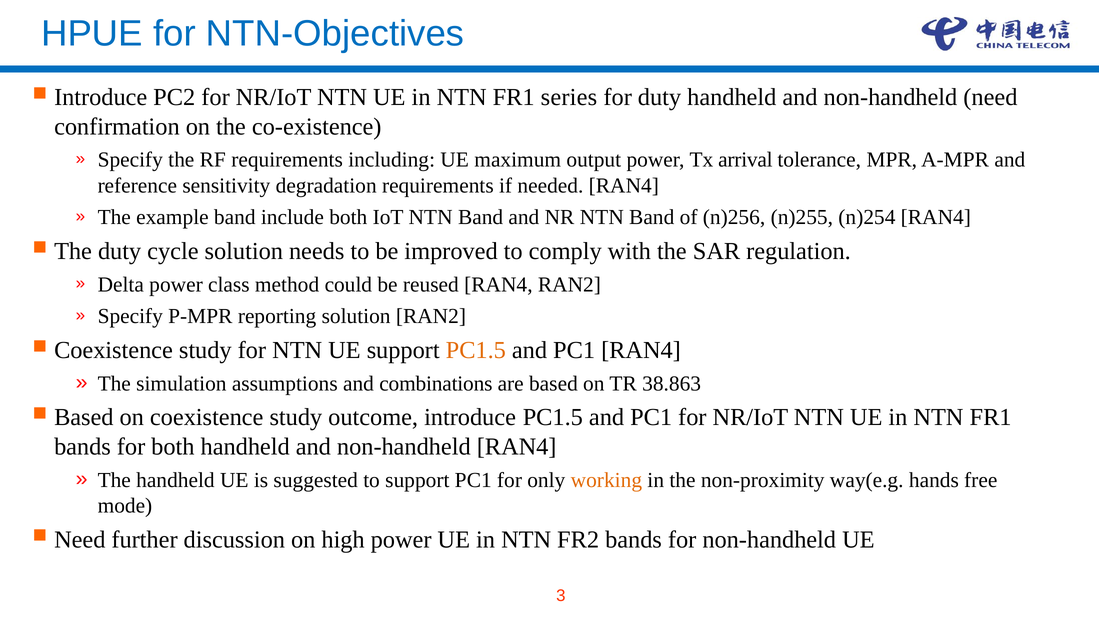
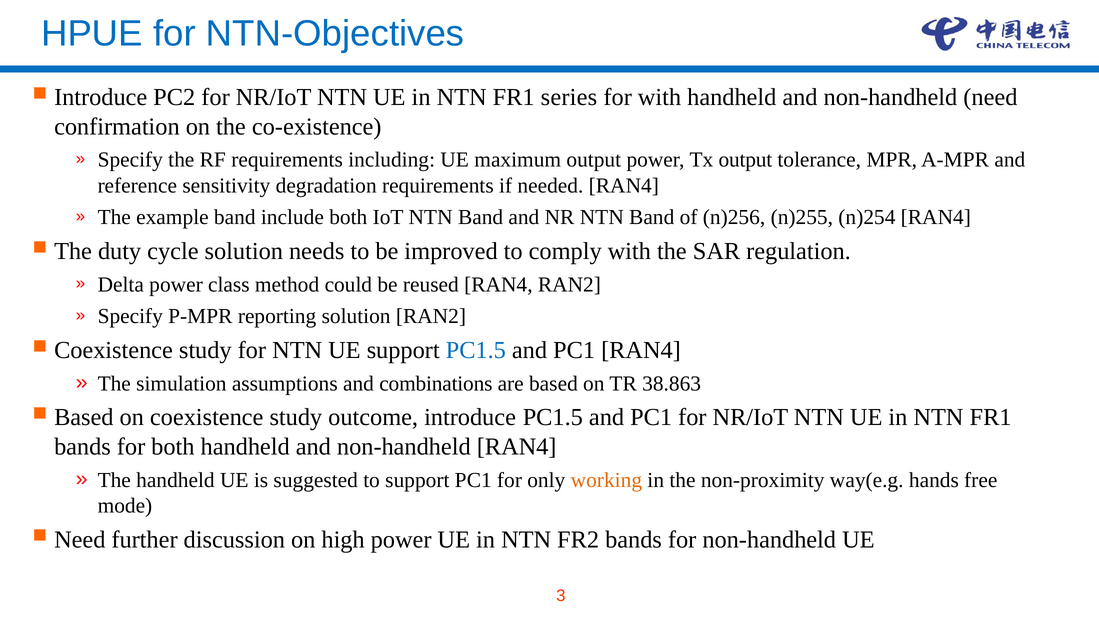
for duty: duty -> with
Tx arrival: arrival -> output
PC1.5 at (476, 350) colour: orange -> blue
